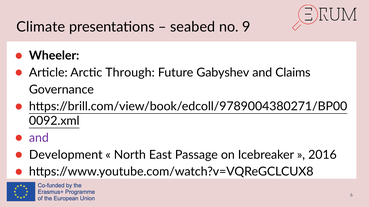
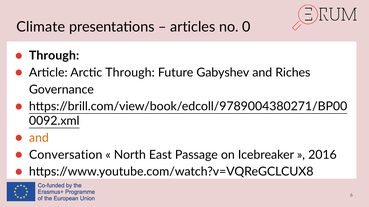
seabed: seabed -> articles
9: 9 -> 0
Wheeler at (54, 56): Wheeler -> Through
Claims: Claims -> Riches
and at (39, 138) colour: purple -> orange
Development: Development -> Conversation
